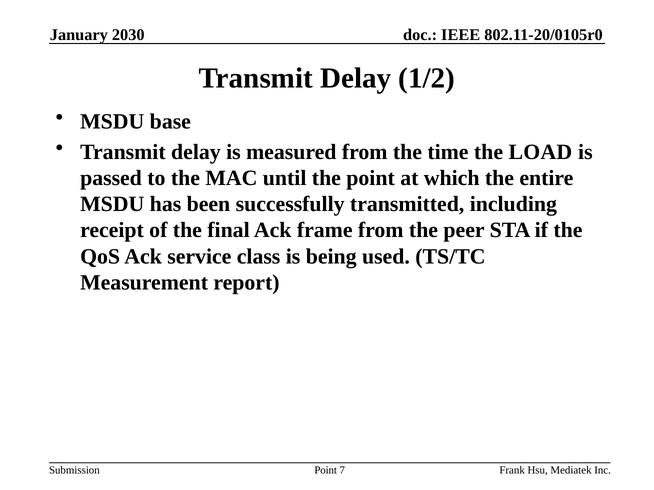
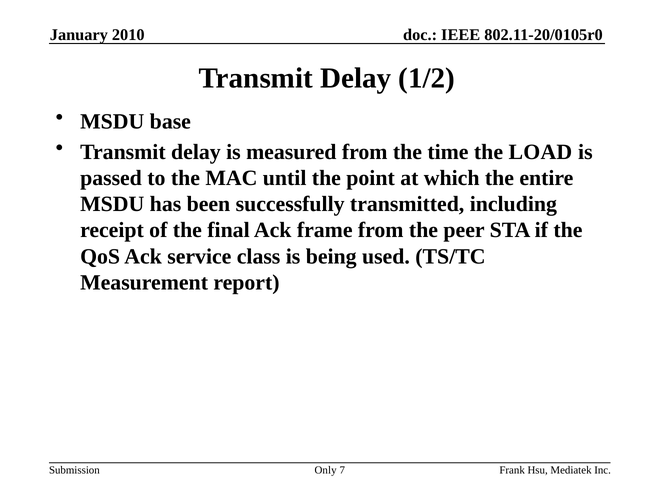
2030: 2030 -> 2010
Point at (326, 470): Point -> Only
